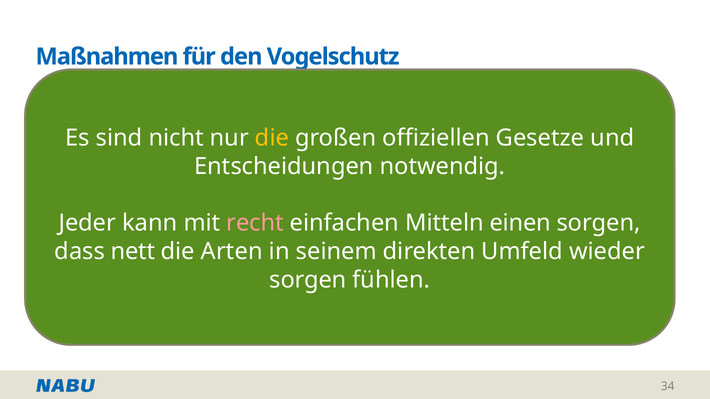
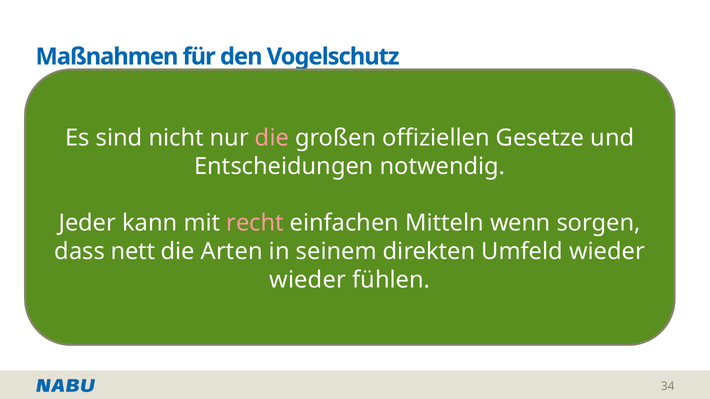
die at (272, 138) colour: yellow -> pink
einen: einen -> wenn
sorgen at (308, 280): sorgen -> wieder
